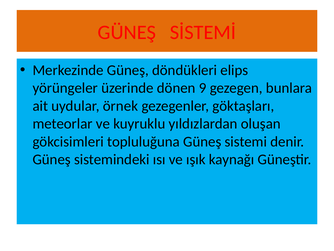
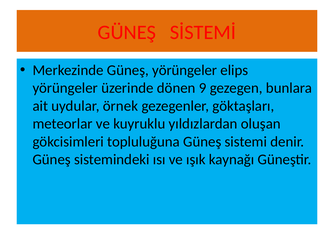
Güneş döndükleri: döndükleri -> yörüngeler
